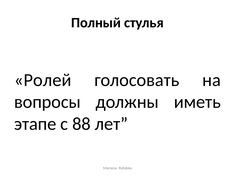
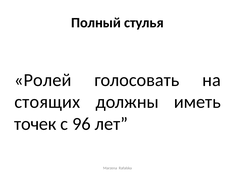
вопросы: вопросы -> стоящих
этапе: этапе -> точек
88: 88 -> 96
